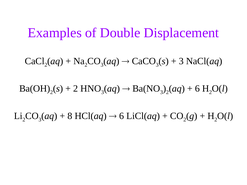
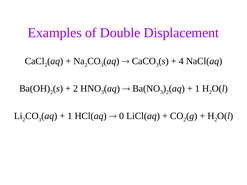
3 at (181, 61): 3 -> 4
6 at (197, 89): 6 -> 1
8 at (70, 116): 8 -> 1
6 at (122, 116): 6 -> 0
